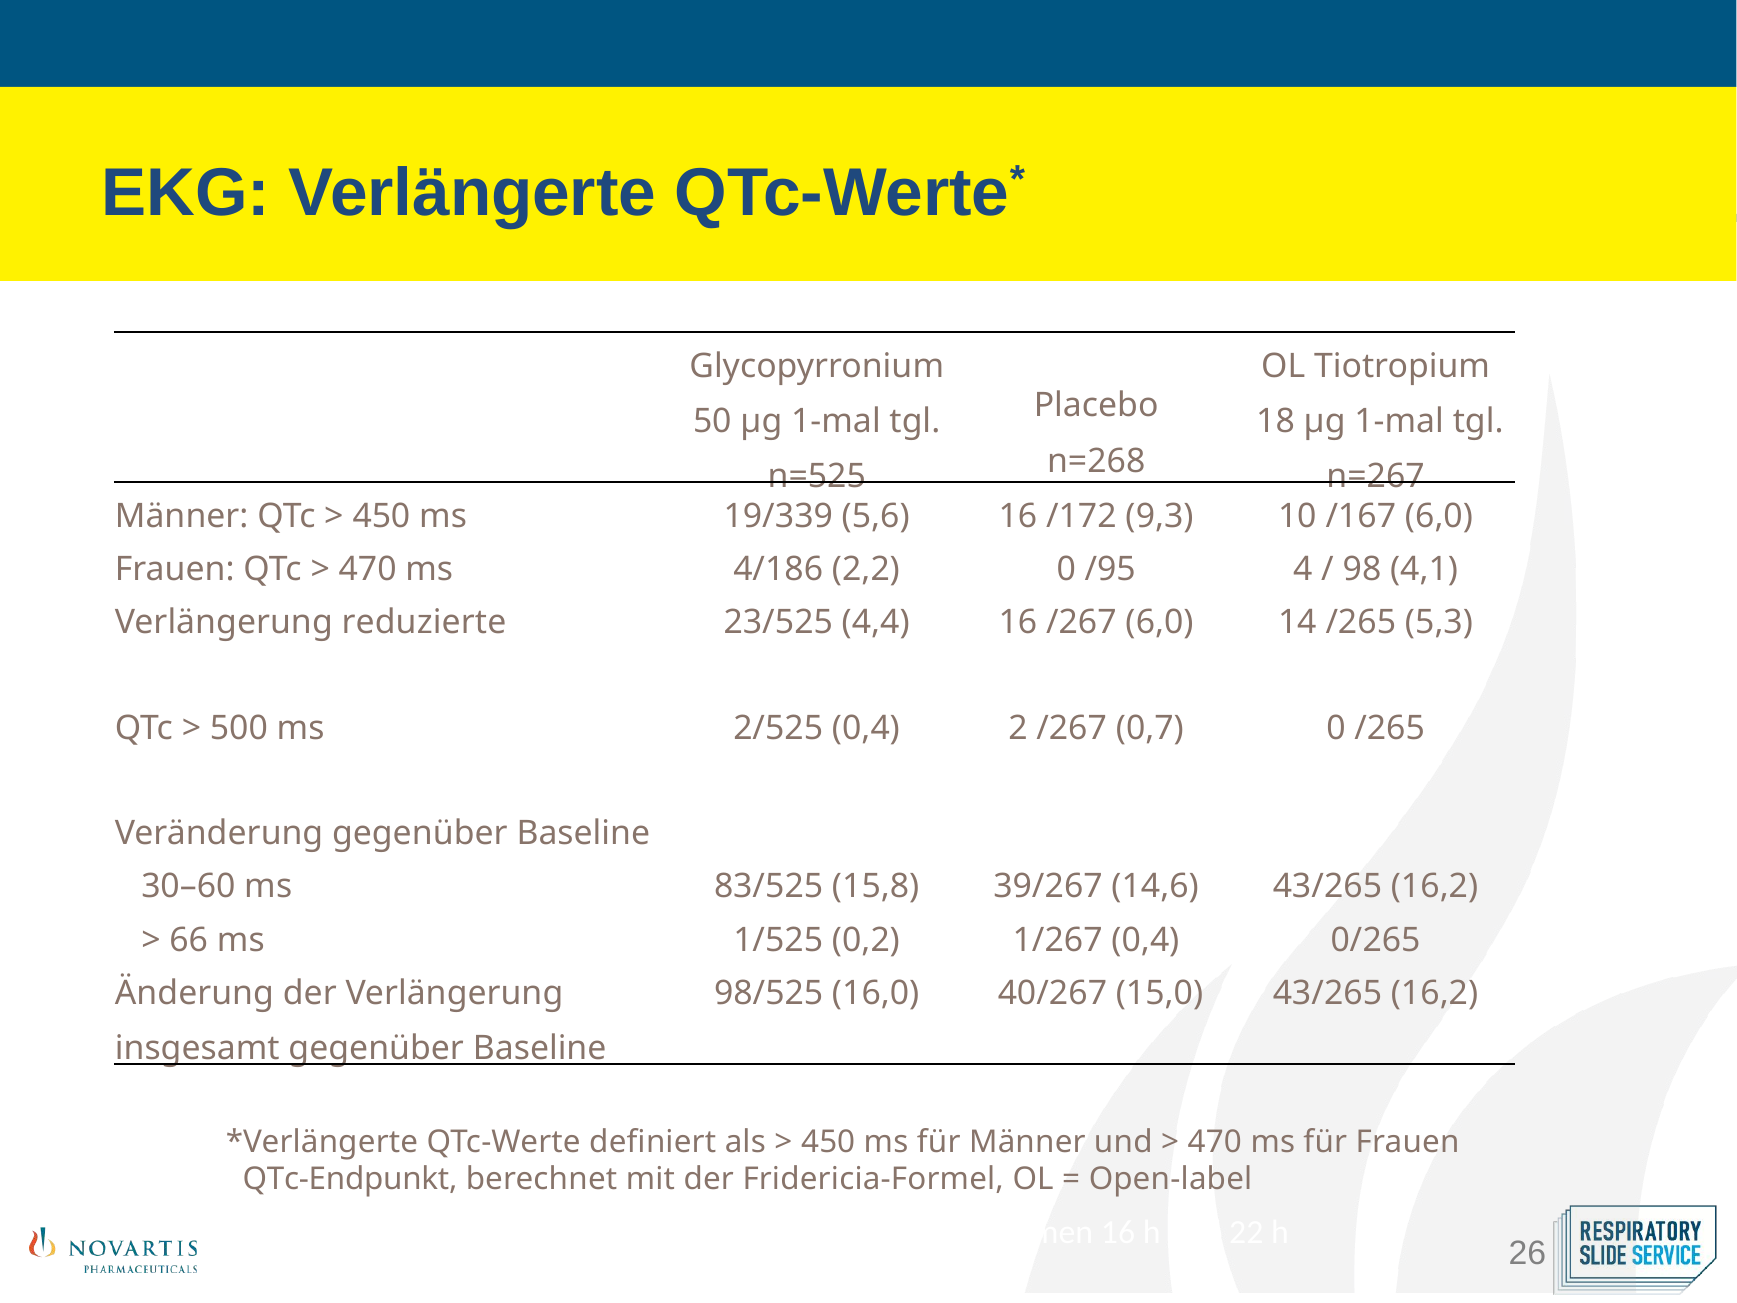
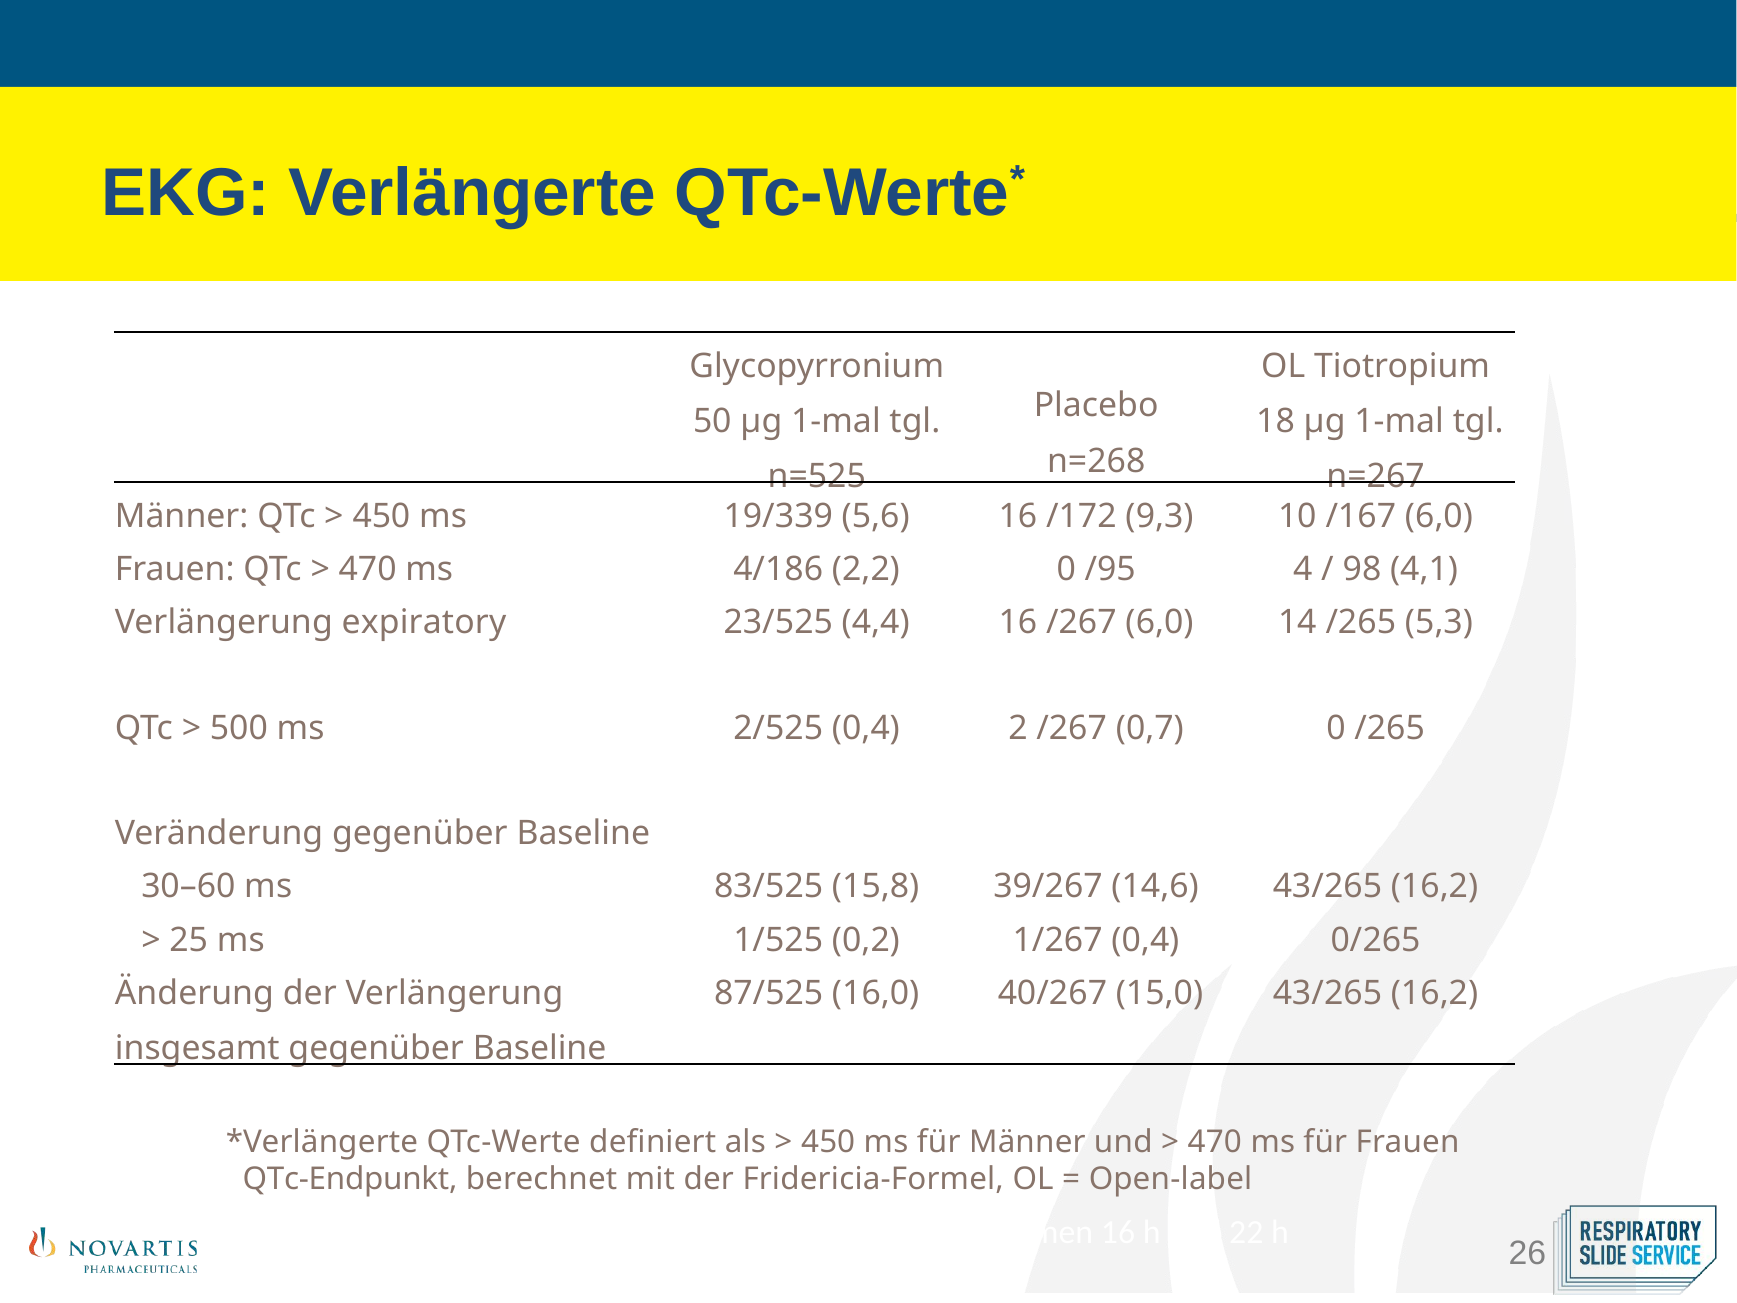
reduzierte: reduzierte -> expiratory
66: 66 -> 25
98/525: 98/525 -> 87/525
